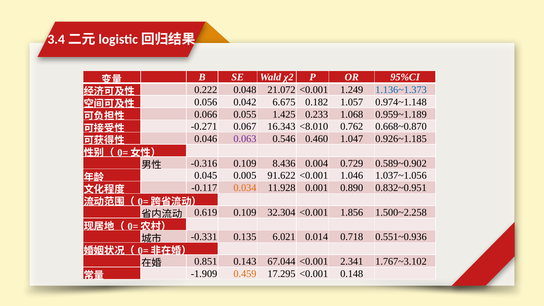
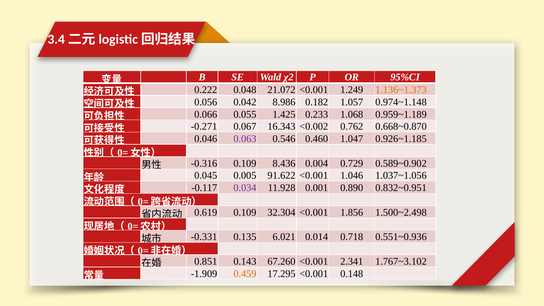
1.136~1.373 colour: blue -> orange
6.675: 6.675 -> 8.986
<8.010: <8.010 -> <0.002
0.034 colour: orange -> purple
1.500~2.258: 1.500~2.258 -> 1.500~2.498
67.044: 67.044 -> 67.260
